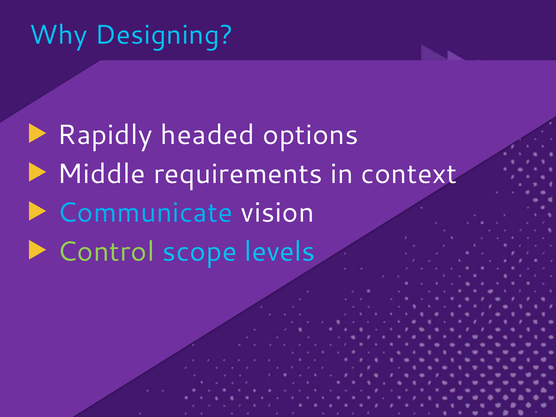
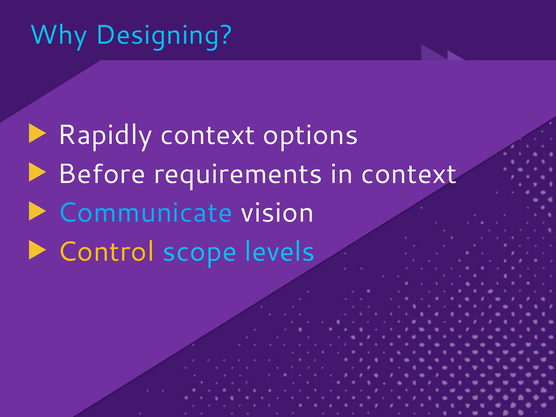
Rapidly headed: headed -> context
Middle: Middle -> Before
Control colour: light green -> yellow
